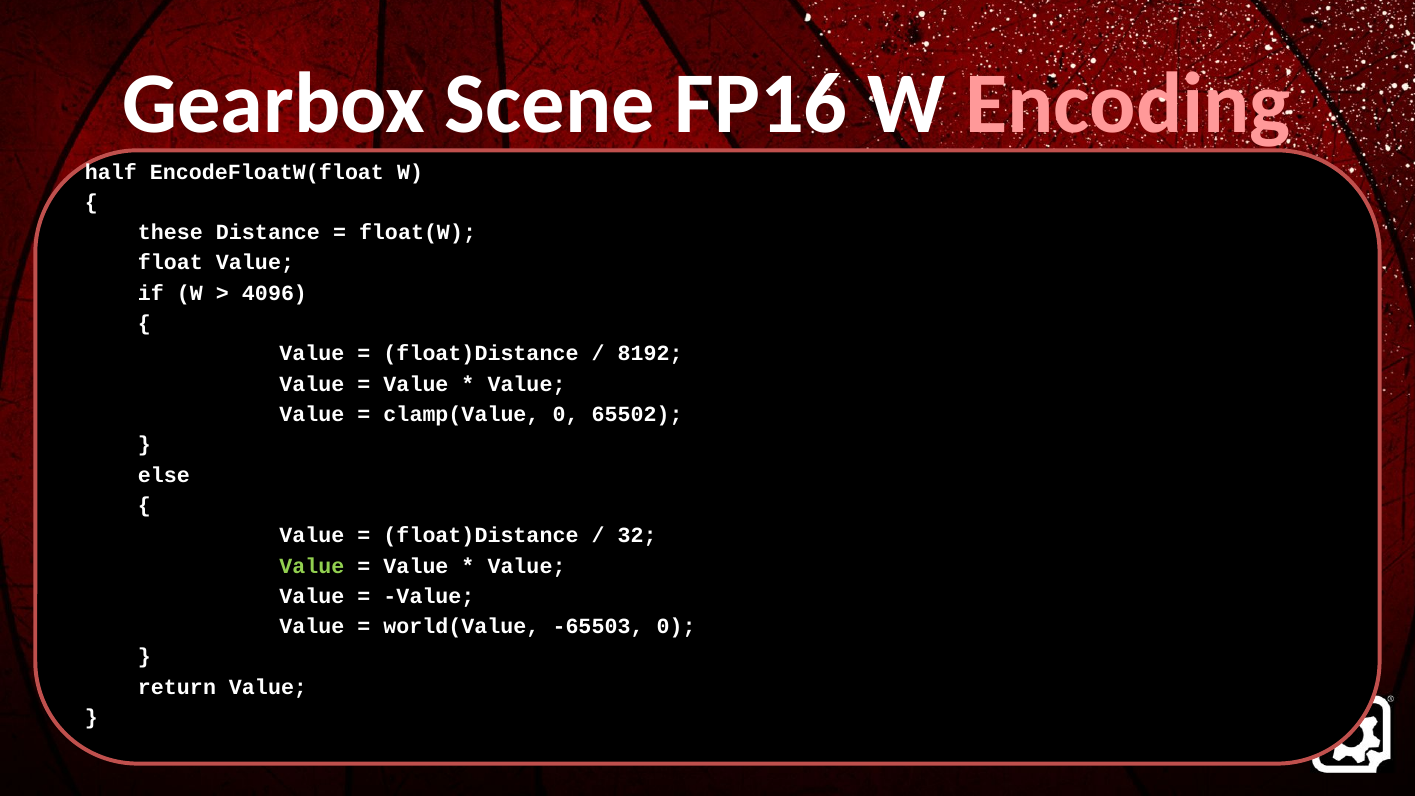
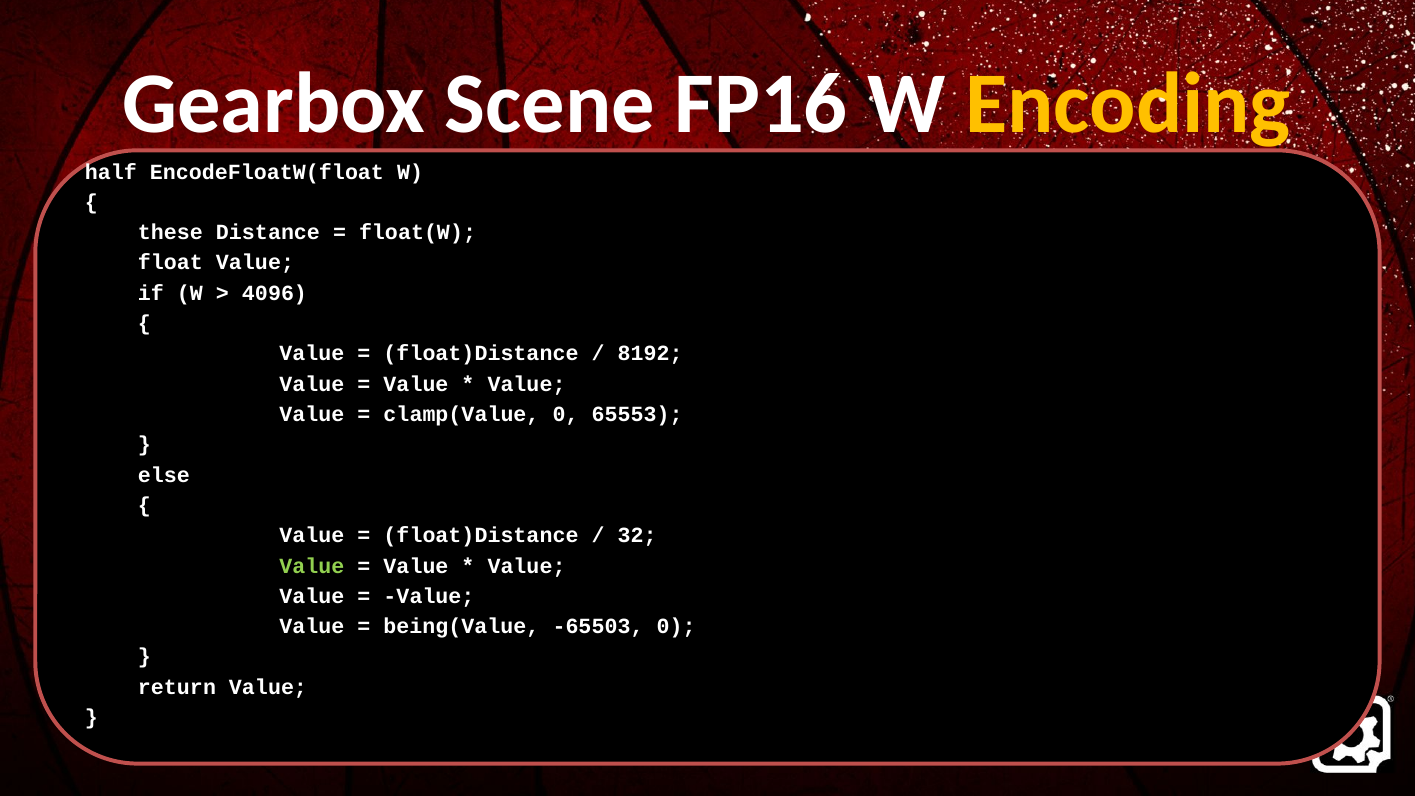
Encoding colour: pink -> yellow
65502: 65502 -> 65553
world(Value: world(Value -> being(Value
